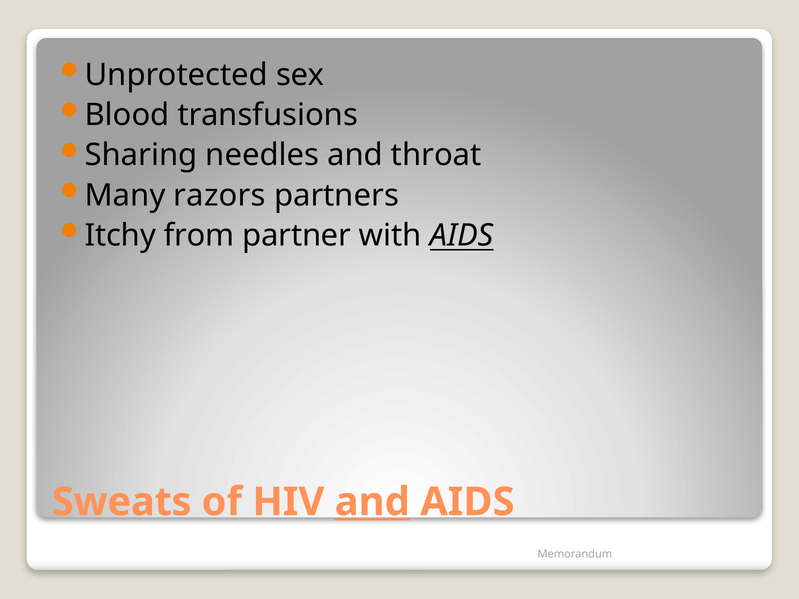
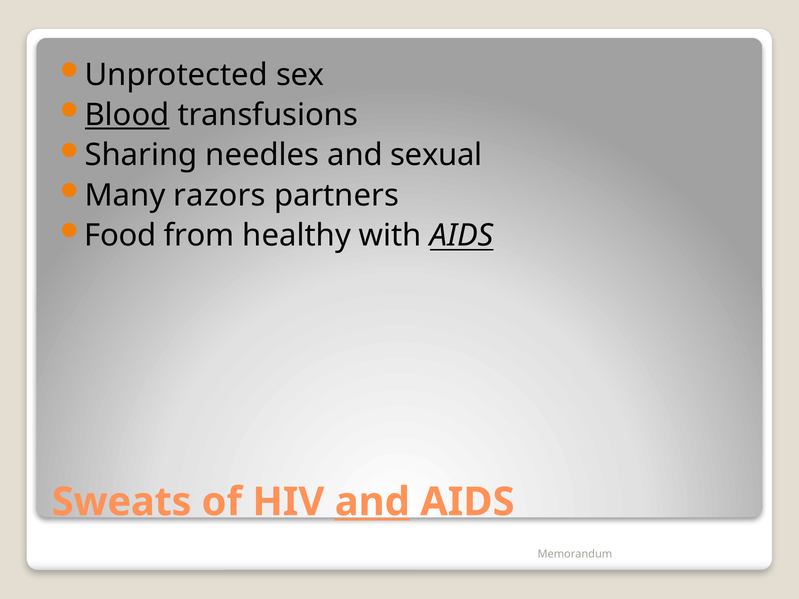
Blood underline: none -> present
throat: throat -> sexual
Itchy: Itchy -> Food
partner: partner -> healthy
